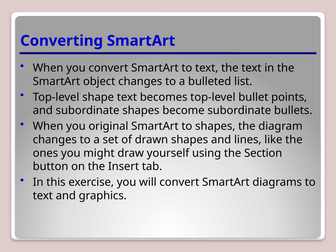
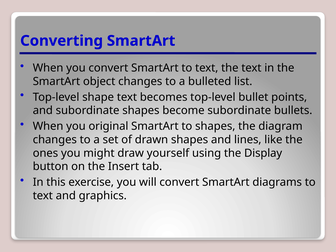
Section: Section -> Display
